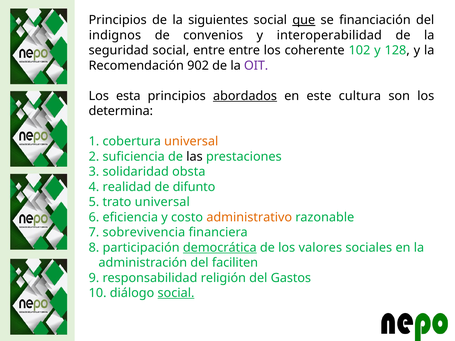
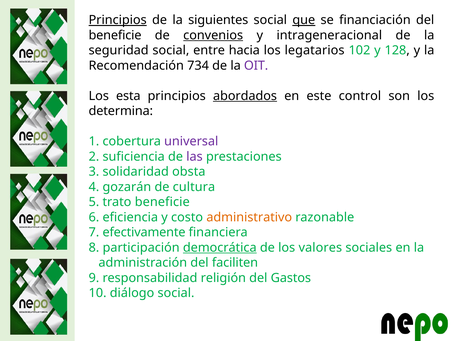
Principios at (118, 20) underline: none -> present
indignos at (115, 35): indignos -> beneficie
convenios underline: none -> present
interoperabilidad: interoperabilidad -> intrageneracional
entre entre: entre -> hacia
coherente: coherente -> legatarios
902: 902 -> 734
cultura: cultura -> control
universal at (191, 141) colour: orange -> purple
las colour: black -> purple
realidad: realidad -> gozarán
difunto: difunto -> cultura
trato universal: universal -> beneficie
sobrevivencia: sobrevivencia -> efectivamente
social at (176, 293) underline: present -> none
